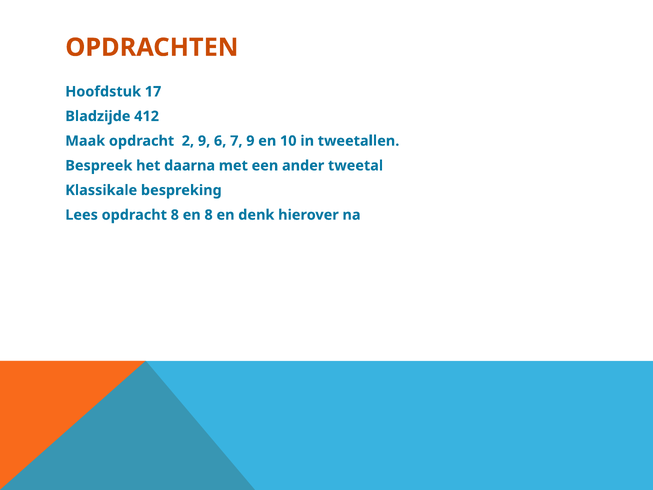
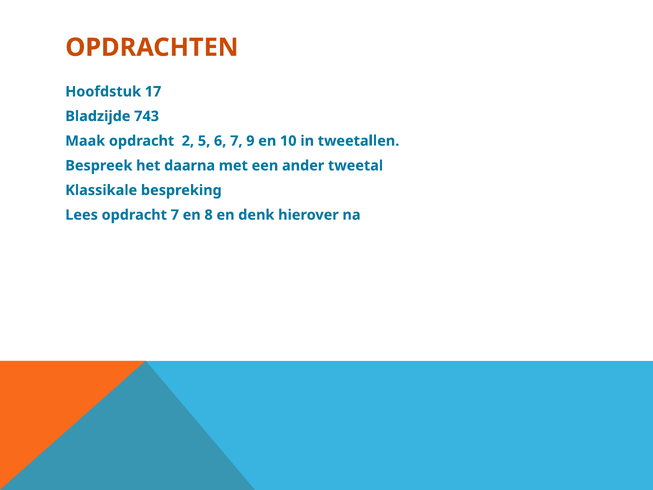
412: 412 -> 743
2 9: 9 -> 5
opdracht 8: 8 -> 7
